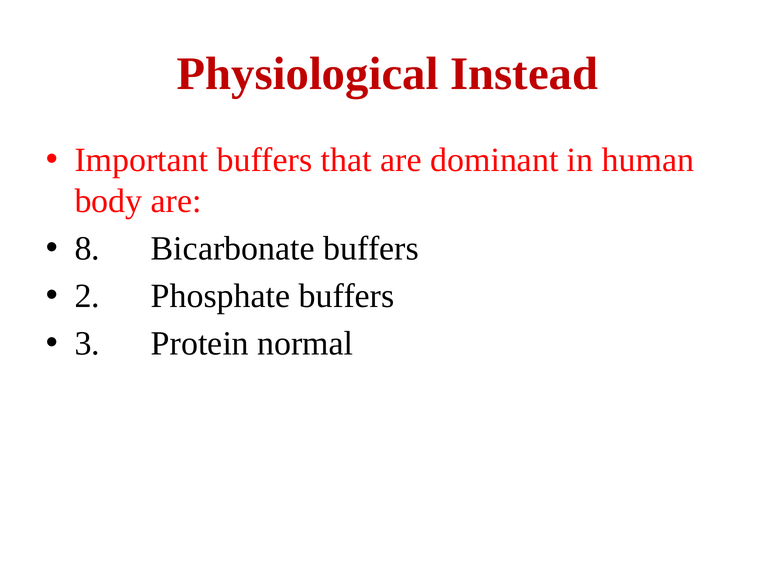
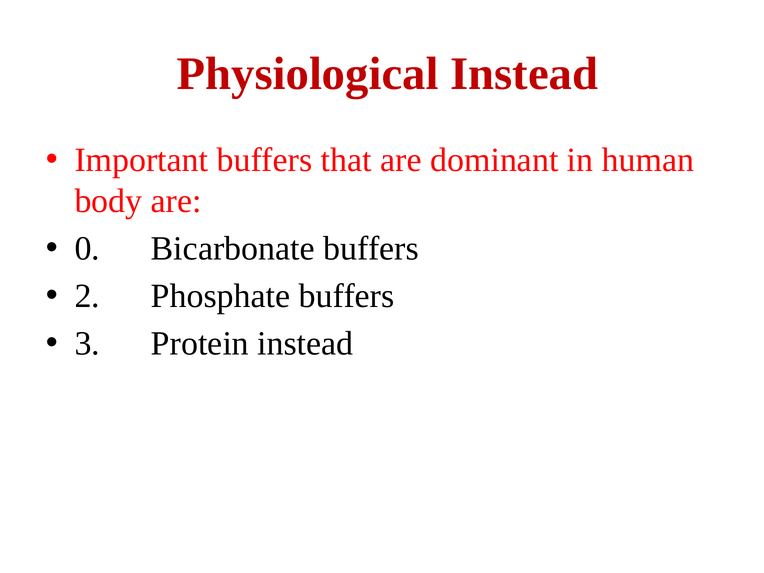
8: 8 -> 0
Protein normal: normal -> instead
